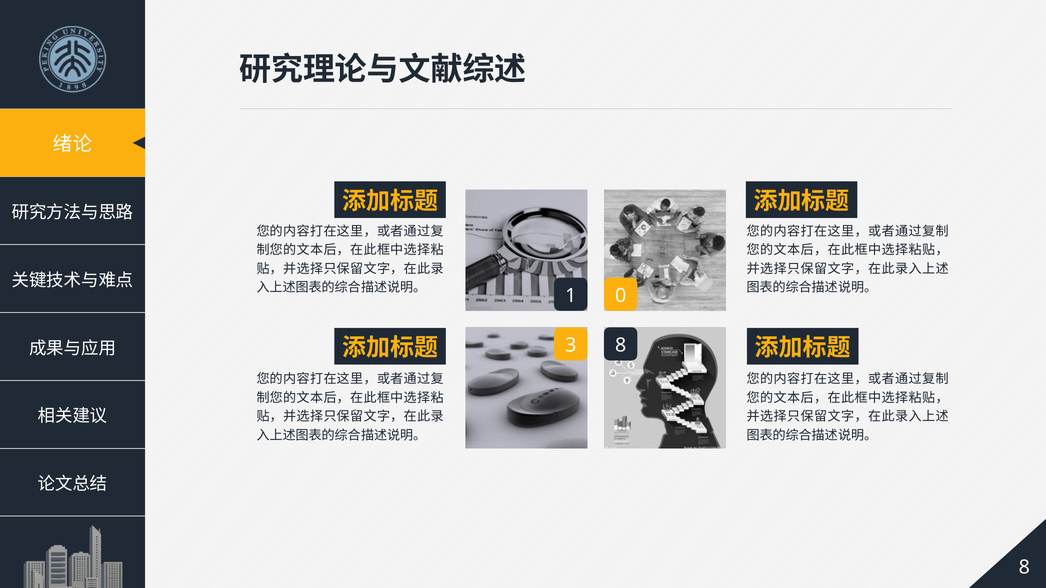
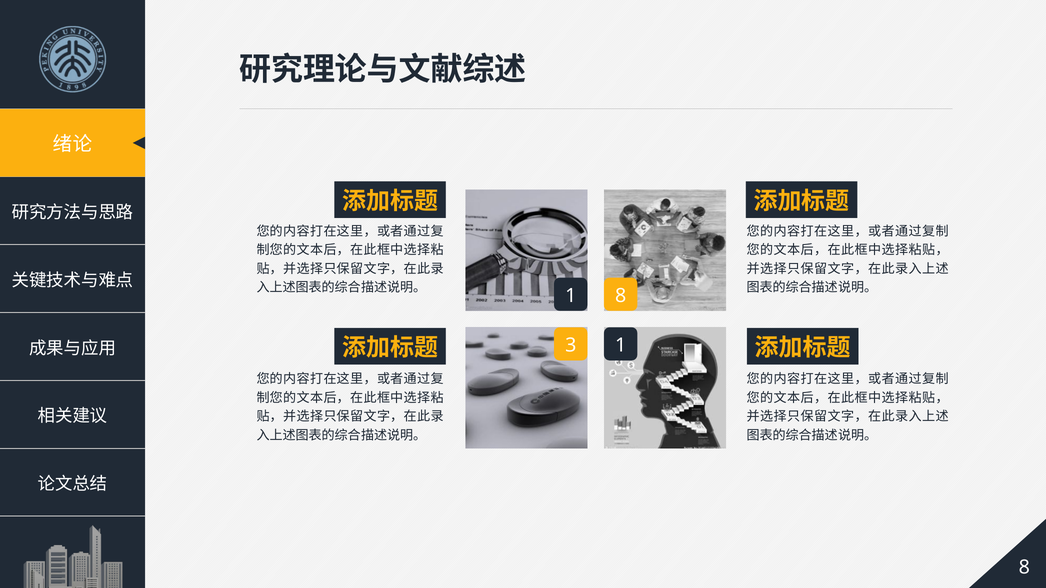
1 0: 0 -> 8
3 8: 8 -> 1
